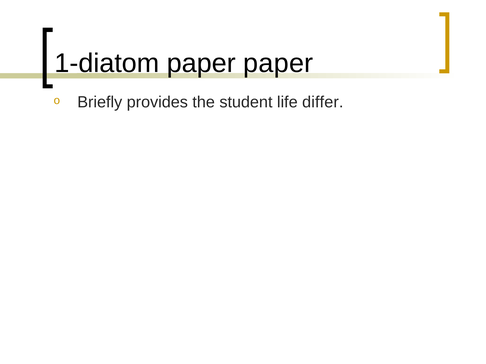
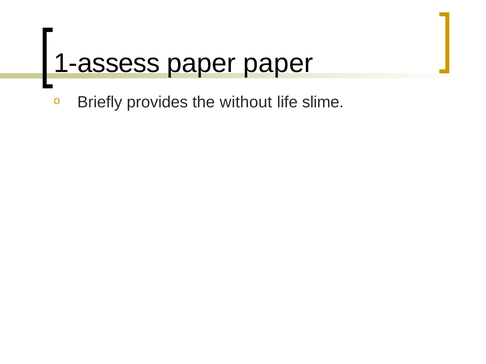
1-diatom: 1-diatom -> 1-assess
student: student -> without
differ: differ -> slime
